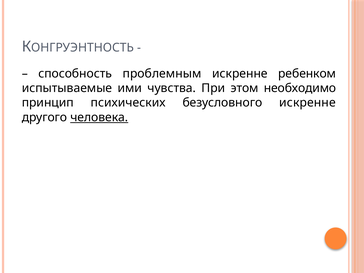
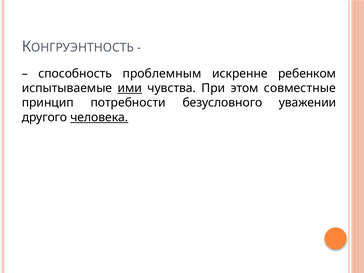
ими underline: none -> present
необходимо: необходимо -> совместные
психических: психических -> потребности
безусловного искренне: искренне -> уважении
